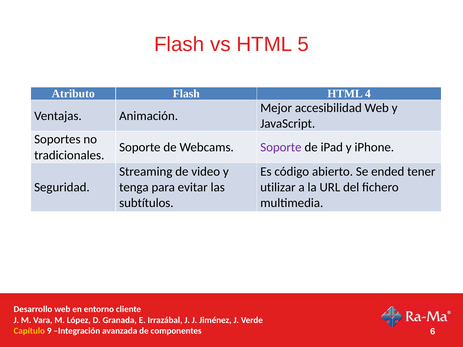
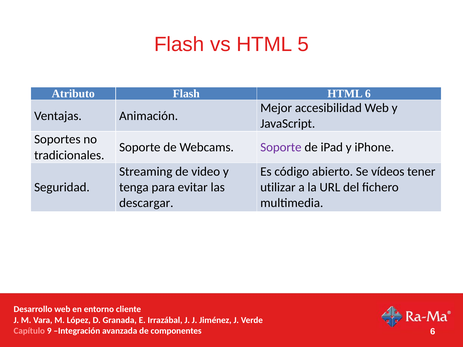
HTML 4: 4 -> 6
ended: ended -> vídeos
subtítulos: subtítulos -> descargar
Capítulo colour: yellow -> pink
